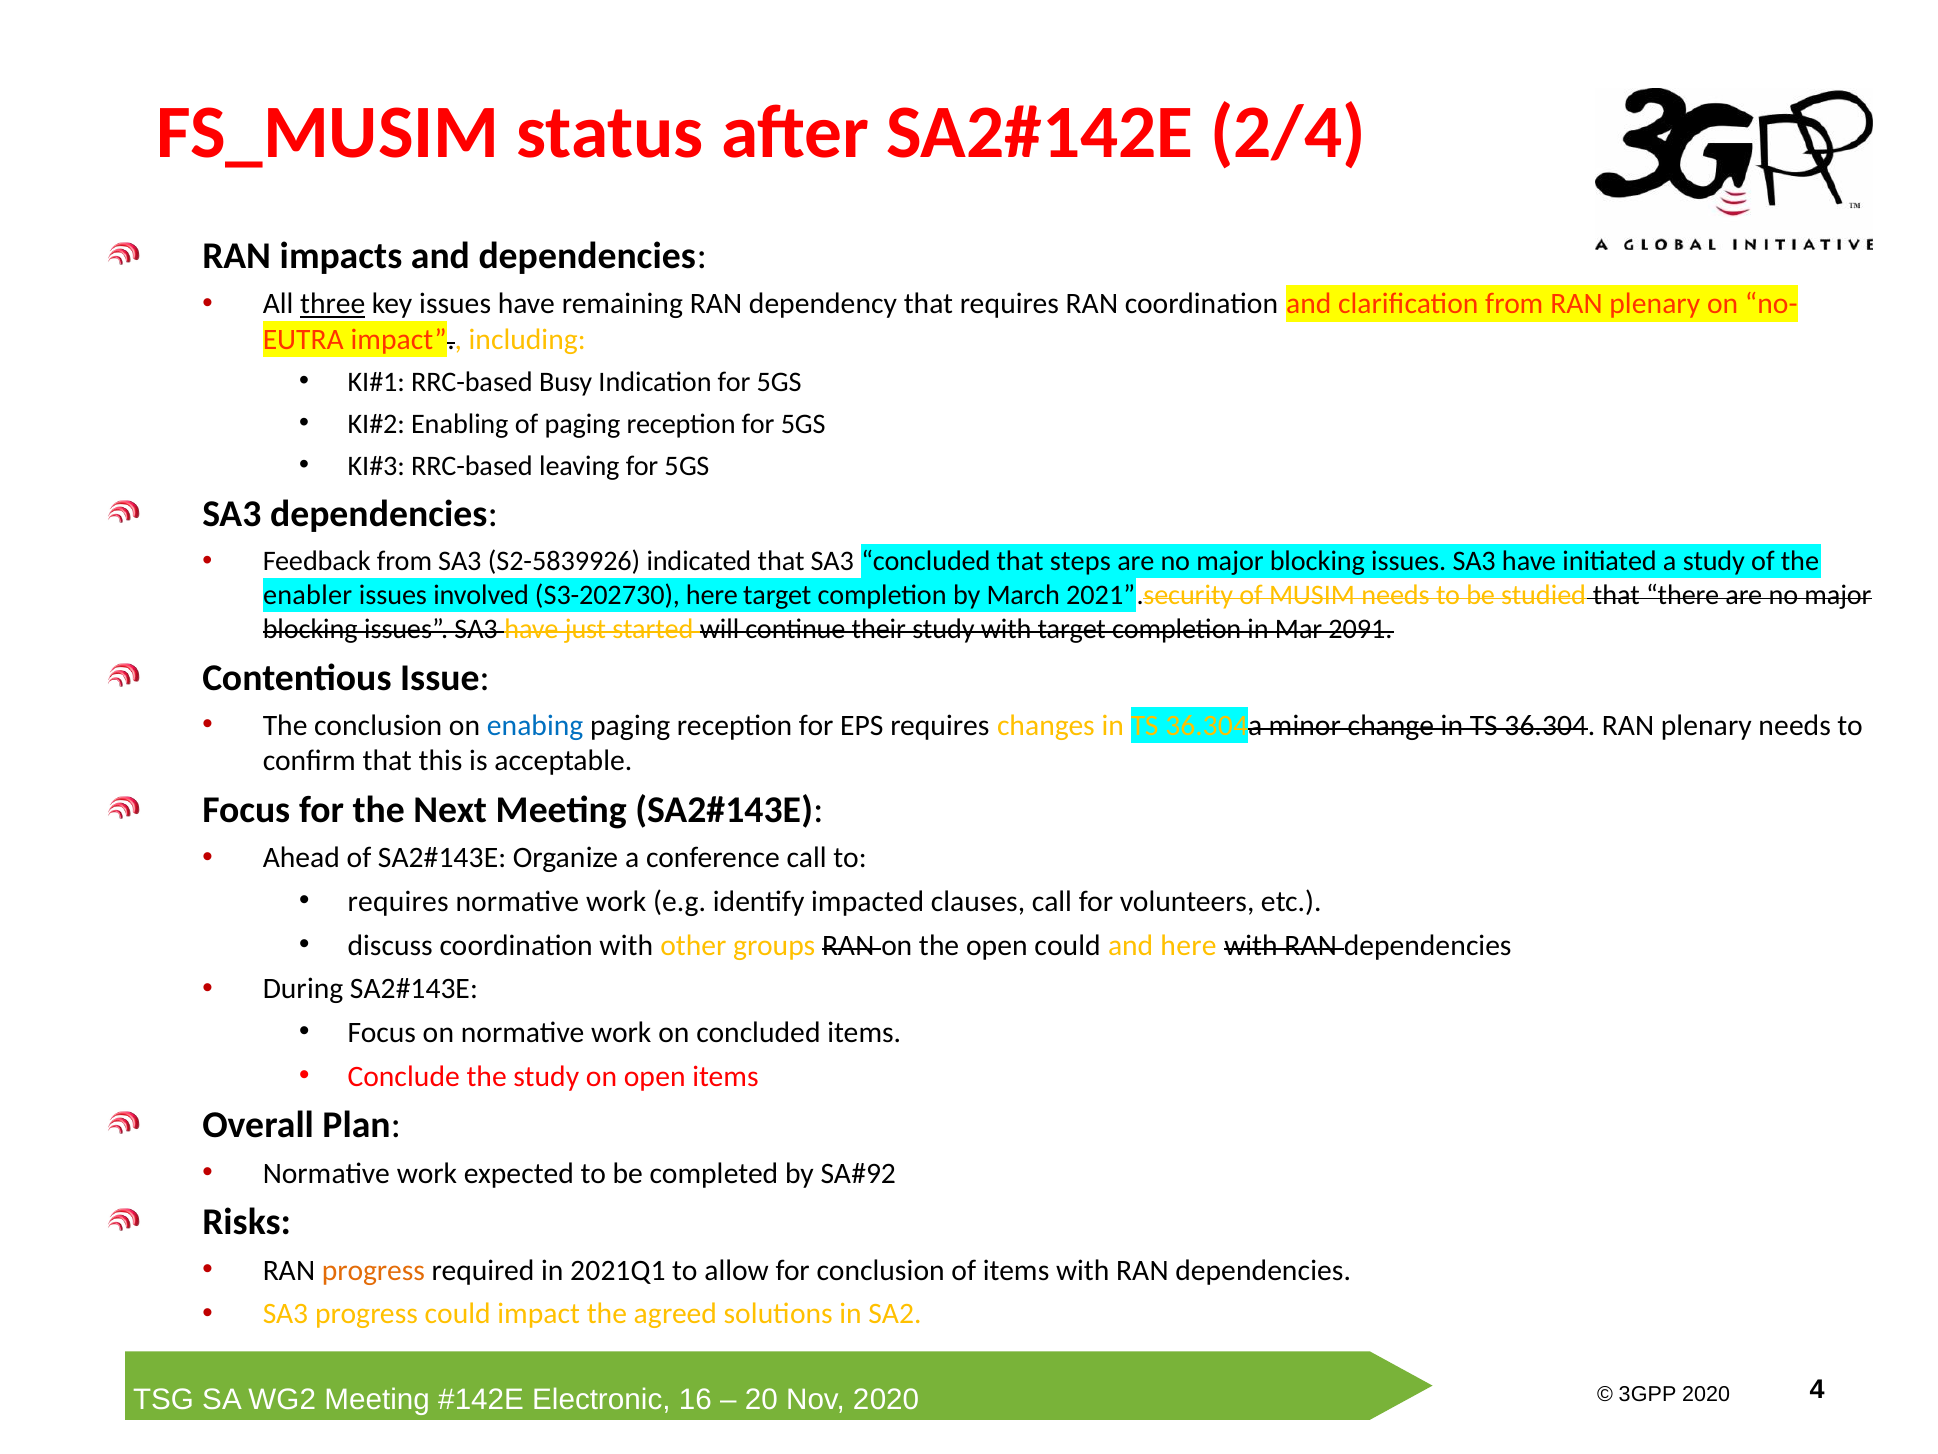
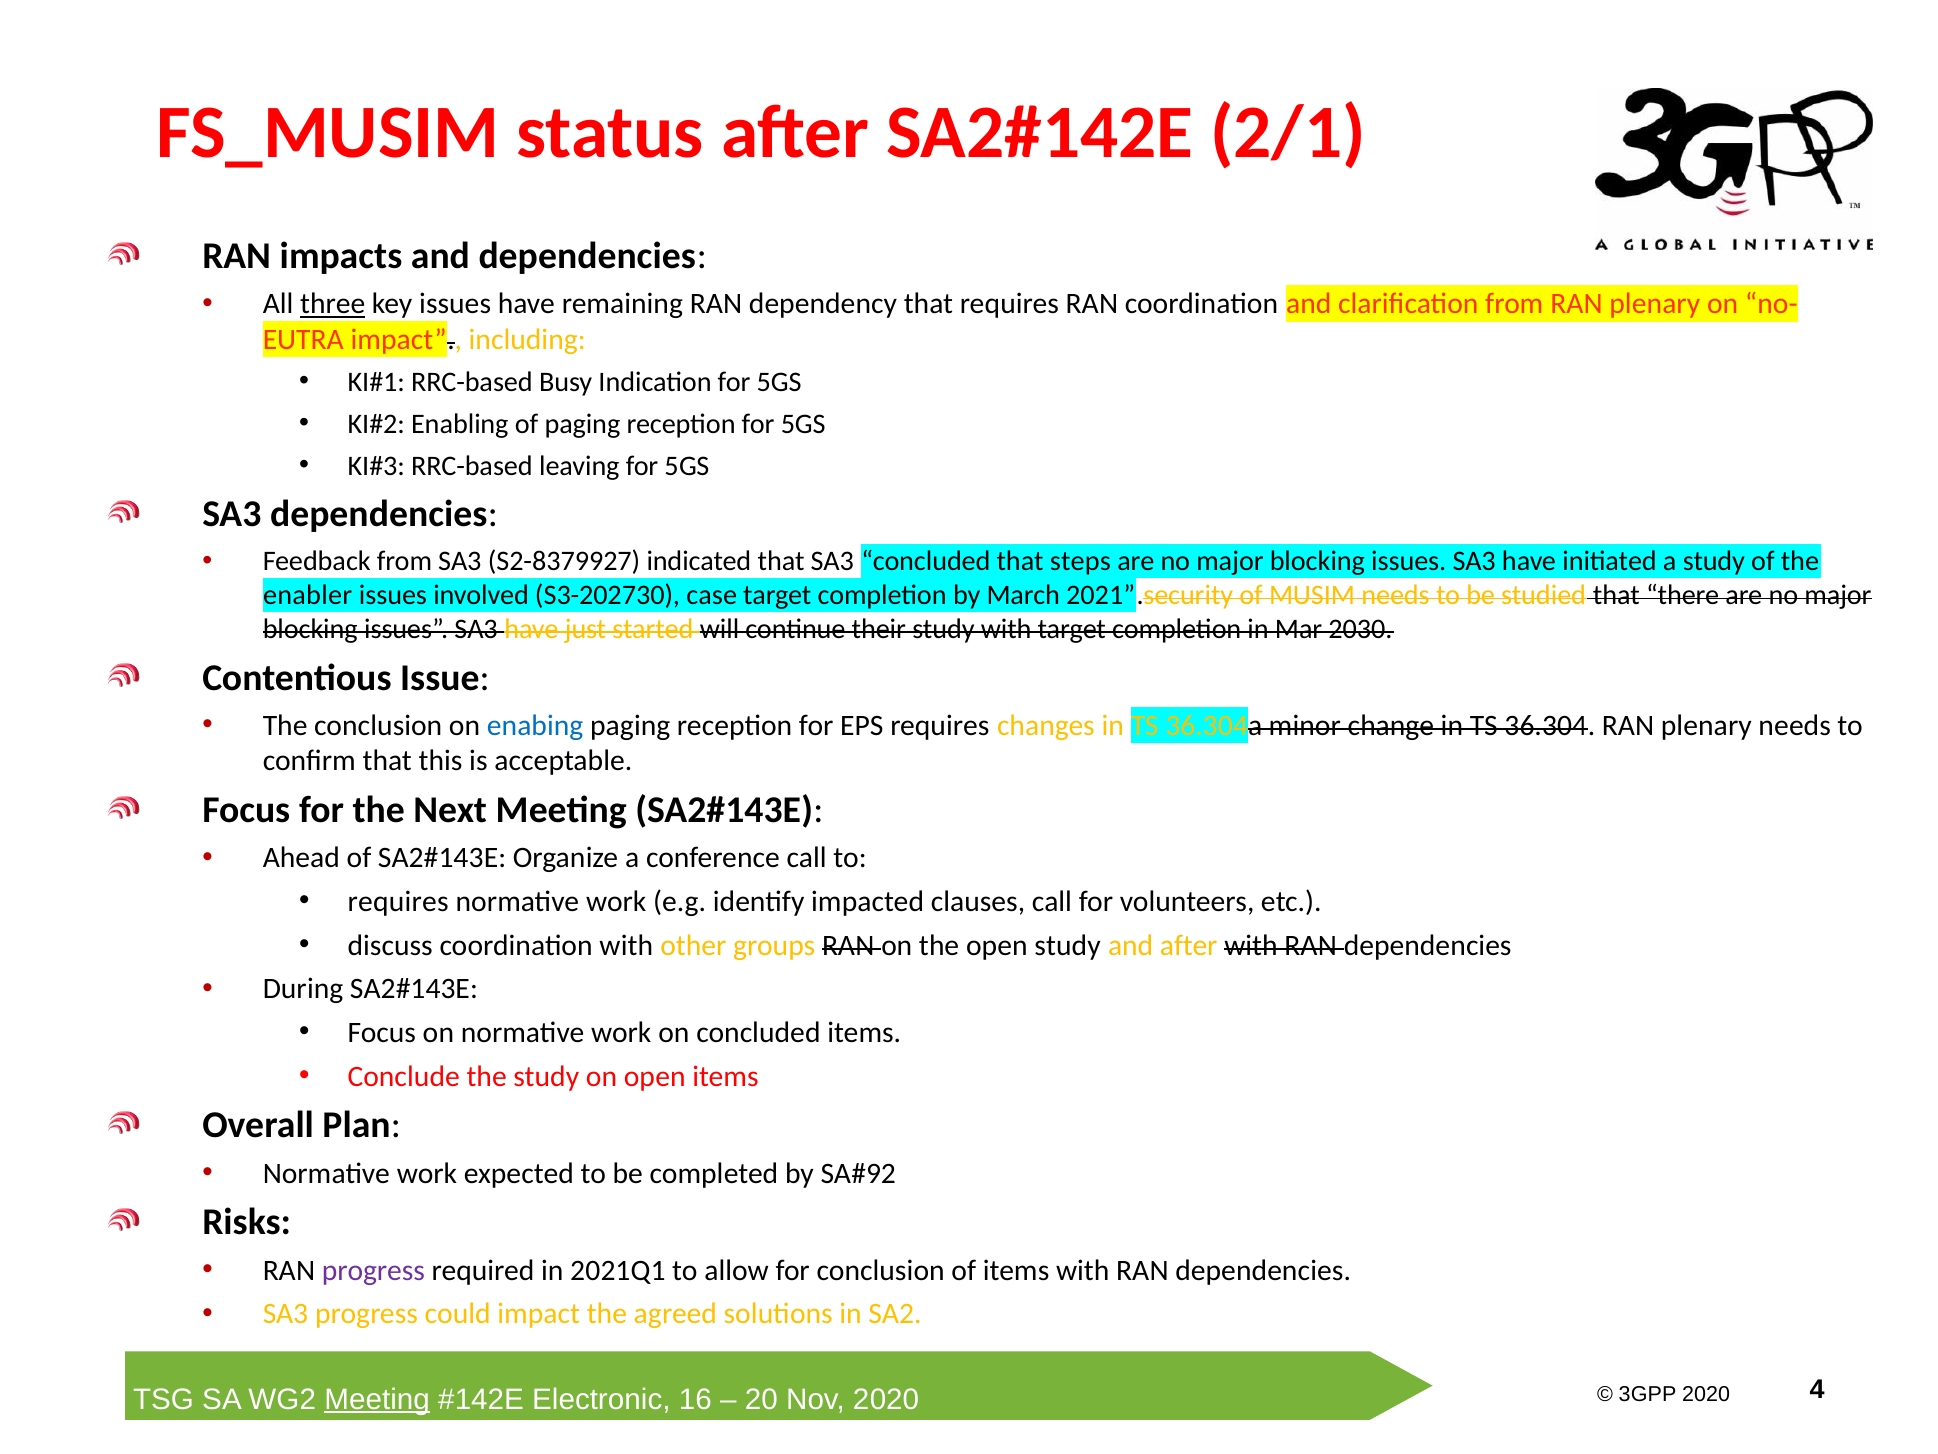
2/4: 2/4 -> 2/1
S2-5839926: S2-5839926 -> S2-8379927
S3-202730 here: here -> case
2091: 2091 -> 2030
open could: could -> study
and here: here -> after
progress at (373, 1270) colour: orange -> purple
Meeting at (377, 1399) underline: none -> present
